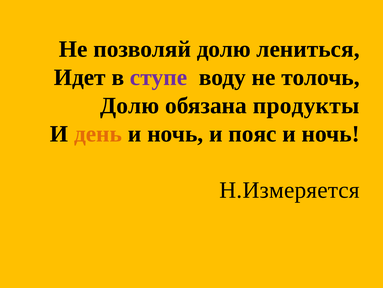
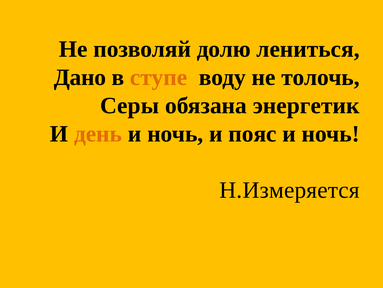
Идет: Идет -> Дано
ступе colour: purple -> orange
Долю at (130, 105): Долю -> Серы
продукты: продукты -> энергетик
